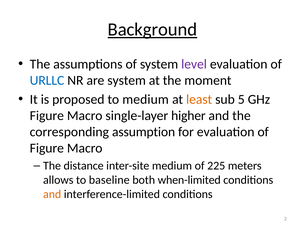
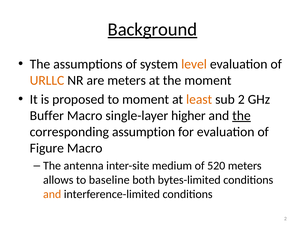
level colour: purple -> orange
URLLC colour: blue -> orange
are system: system -> meters
to medium: medium -> moment
sub 5: 5 -> 2
Figure at (47, 116): Figure -> Buffer
the at (242, 116) underline: none -> present
distance: distance -> antenna
225: 225 -> 520
when-limited: when-limited -> bytes-limited
